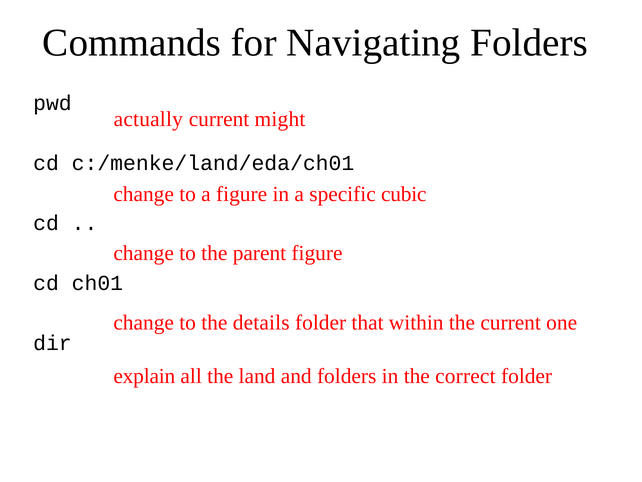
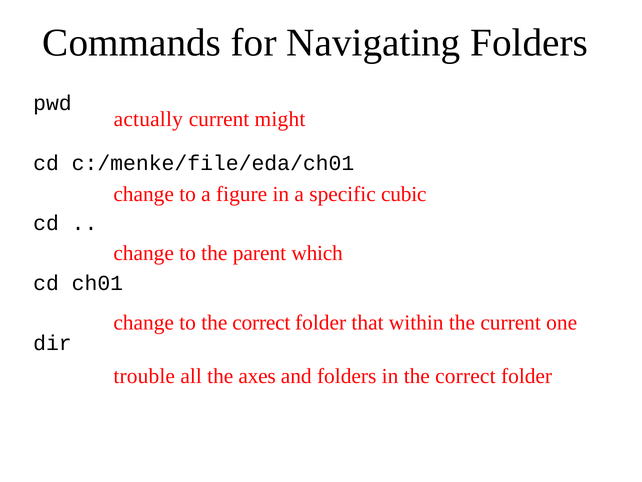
c:/menke/land/eda/ch01: c:/menke/land/eda/ch01 -> c:/menke/file/eda/ch01
parent figure: figure -> which
to the details: details -> correct
explain: explain -> trouble
land: land -> axes
